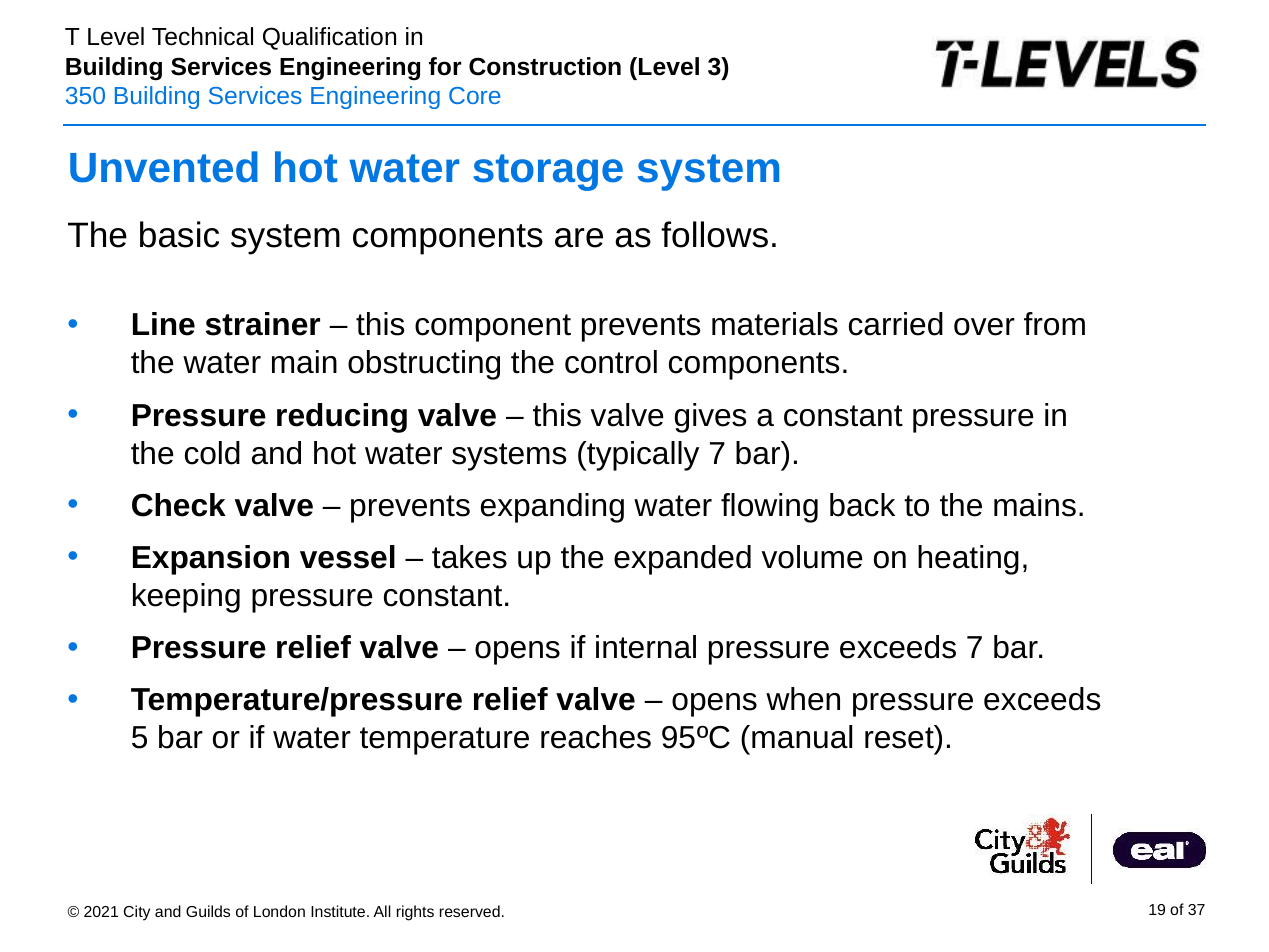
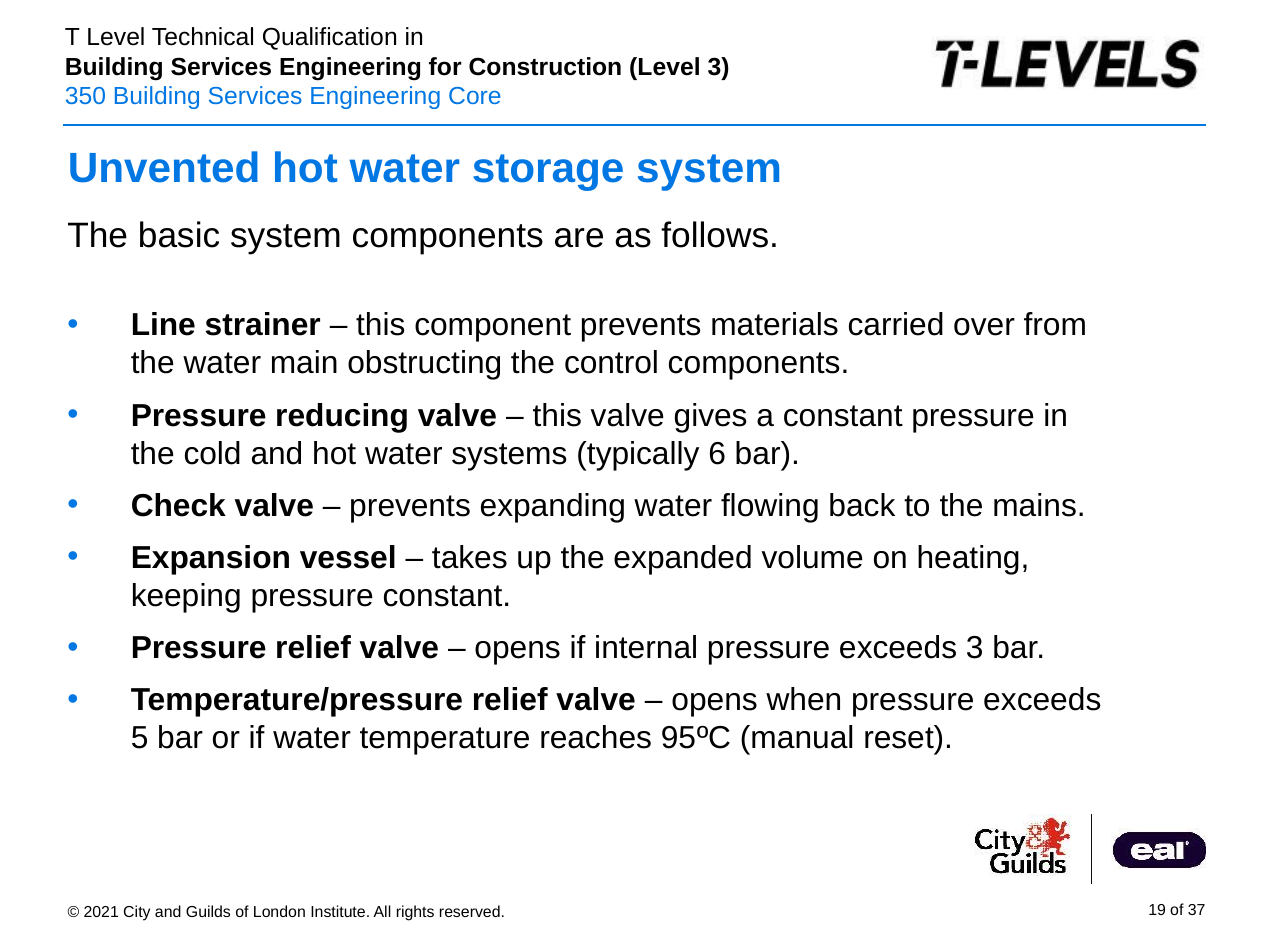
typically 7: 7 -> 6
exceeds 7: 7 -> 3
